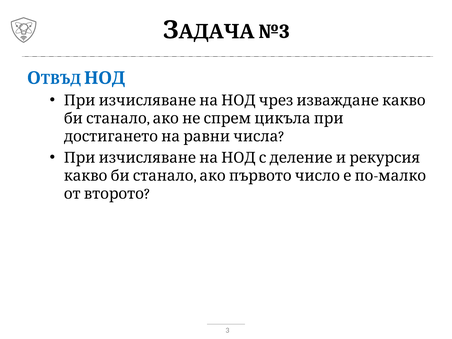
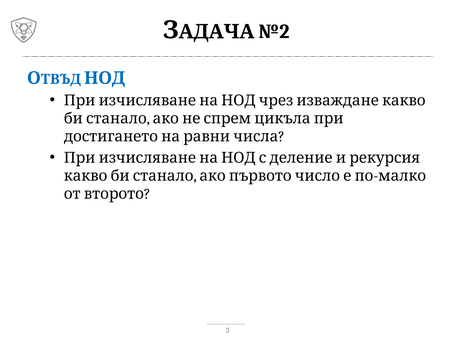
№3: №3 -> №2
